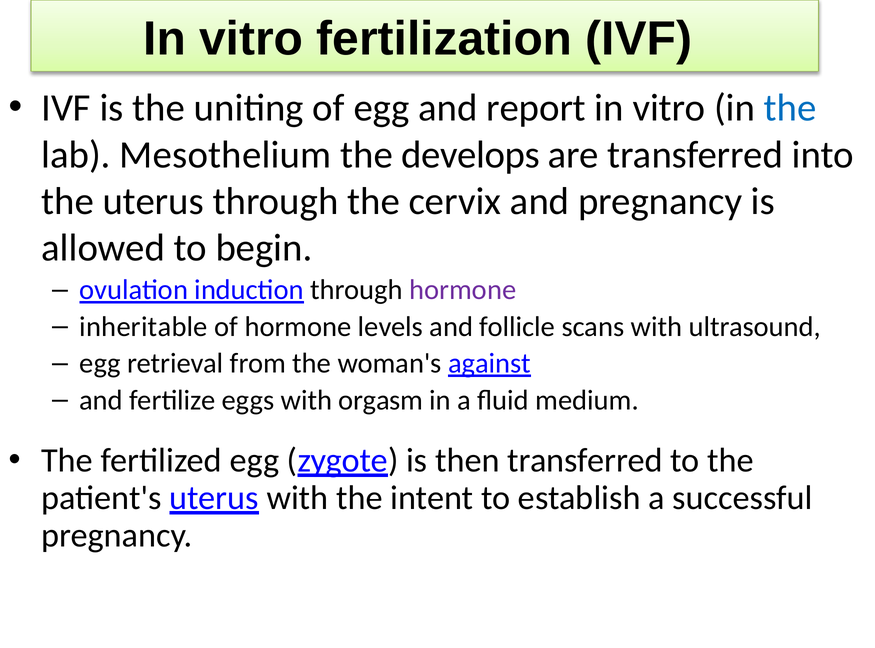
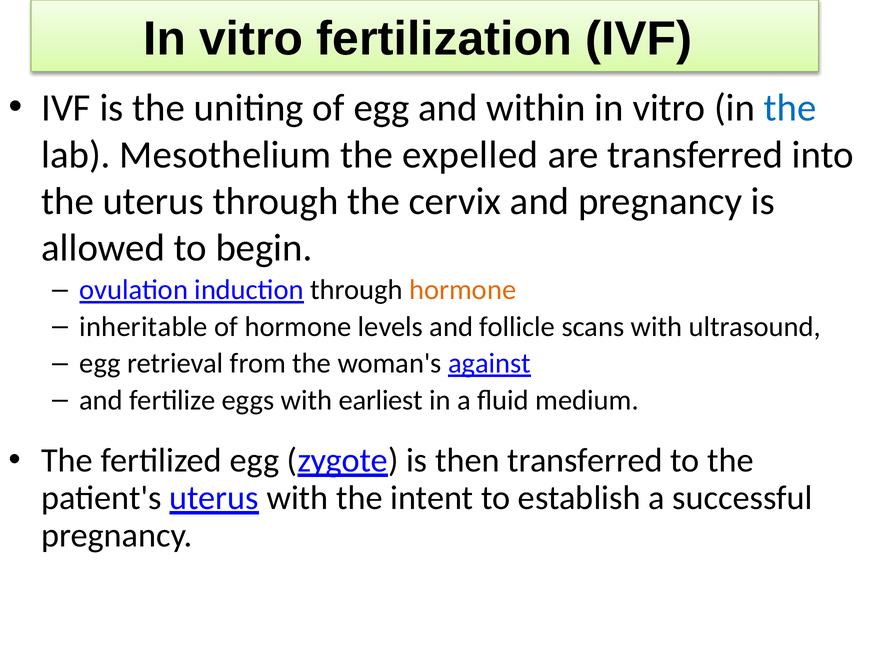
report: report -> within
develops: develops -> expelled
hormone at (463, 290) colour: purple -> orange
orgasm: orgasm -> earliest
